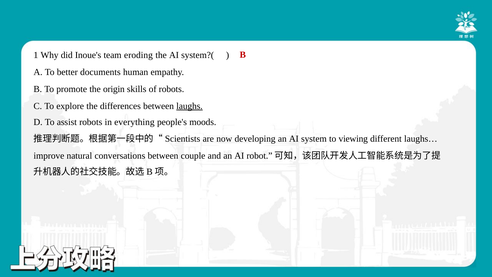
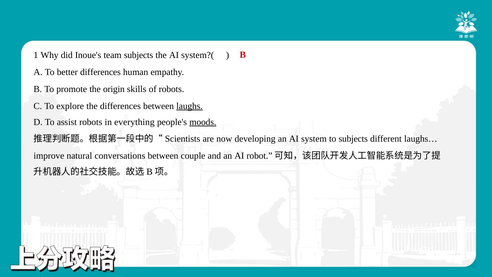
team eroding: eroding -> subjects
better documents: documents -> differences
moods underline: none -> present
to viewing: viewing -> subjects
